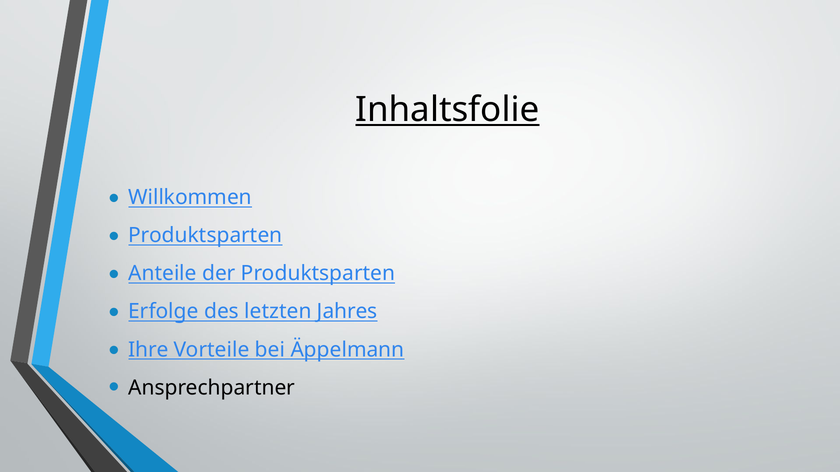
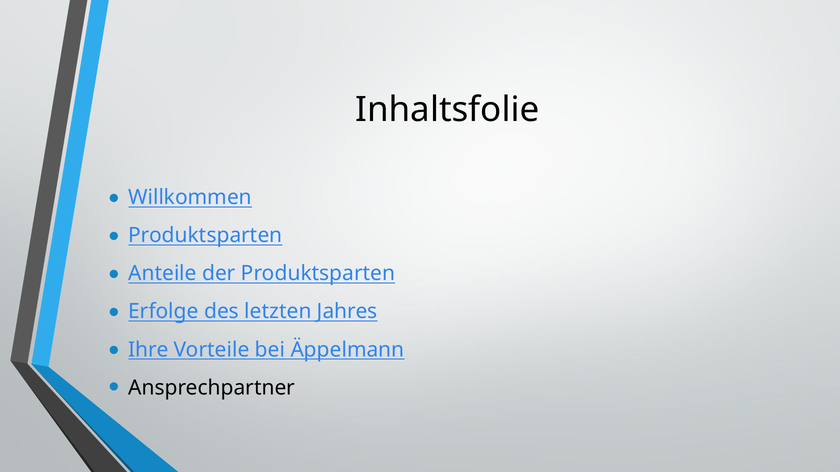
Inhaltsfolie underline: present -> none
